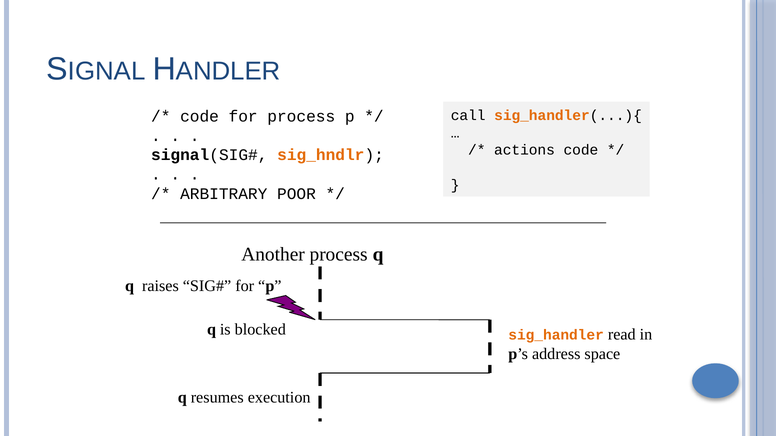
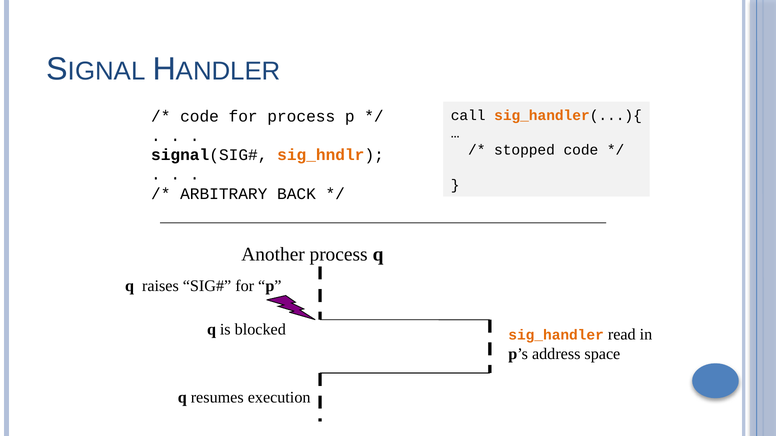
actions: actions -> stopped
POOR: POOR -> BACK
